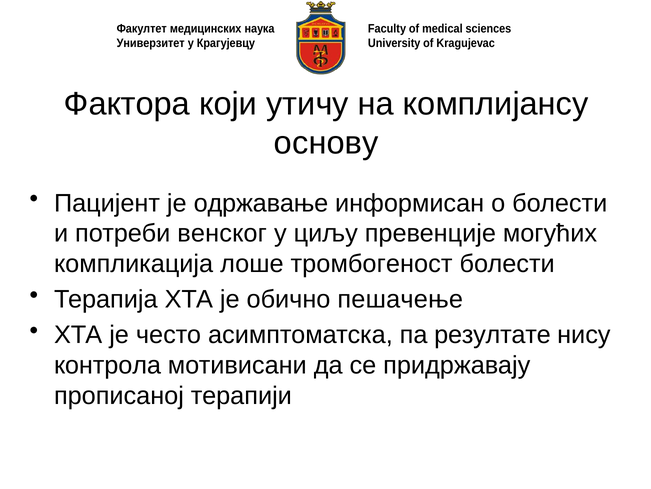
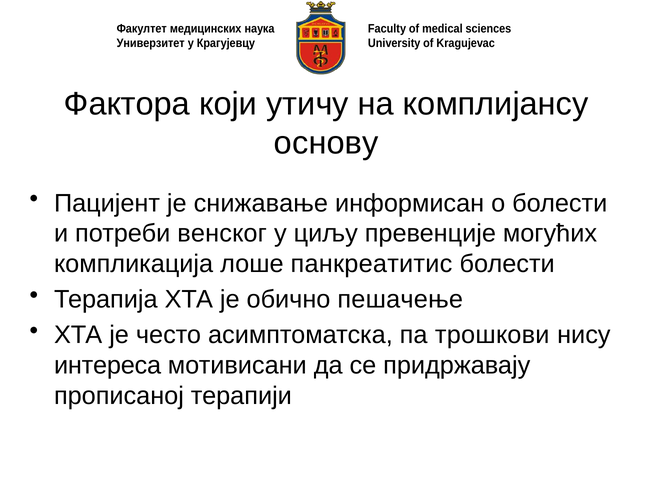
одржавање: одржавање -> снижавање
тромбогеност: тромбогеност -> панкреатитис
резултате: резултате -> трошкови
контрола: контрола -> интереса
